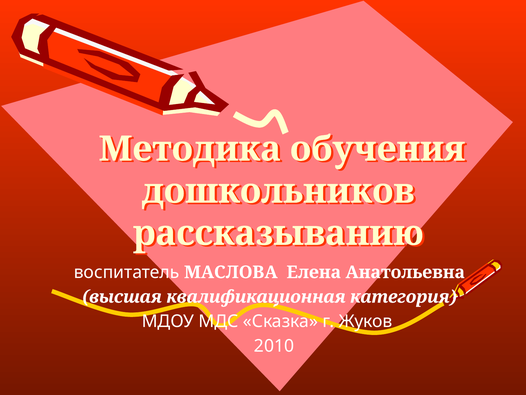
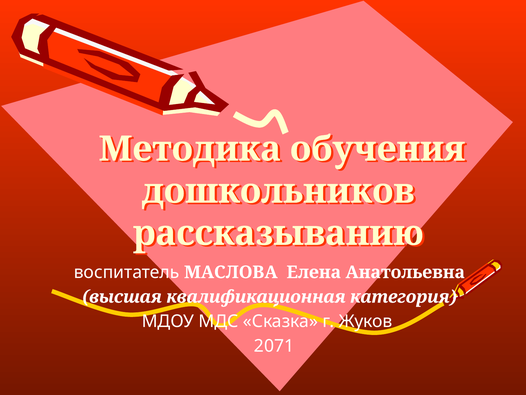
2010: 2010 -> 2071
